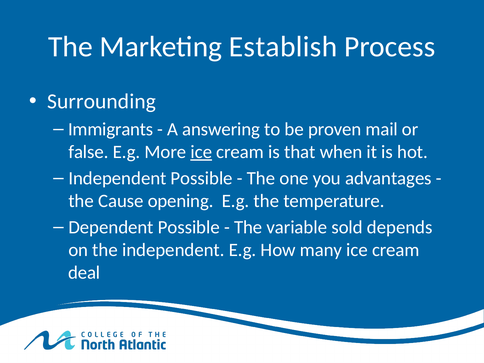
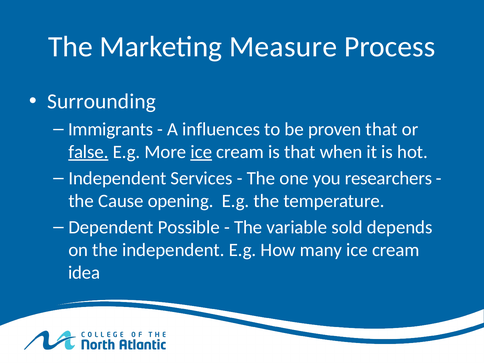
Establish: Establish -> Measure
answering: answering -> influences
proven mail: mail -> that
false underline: none -> present
Independent Possible: Possible -> Services
advantages: advantages -> researchers
deal: deal -> idea
